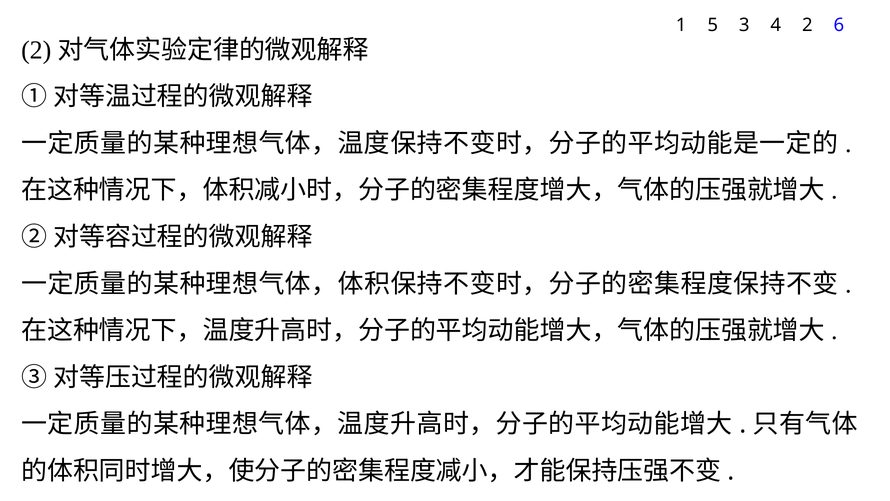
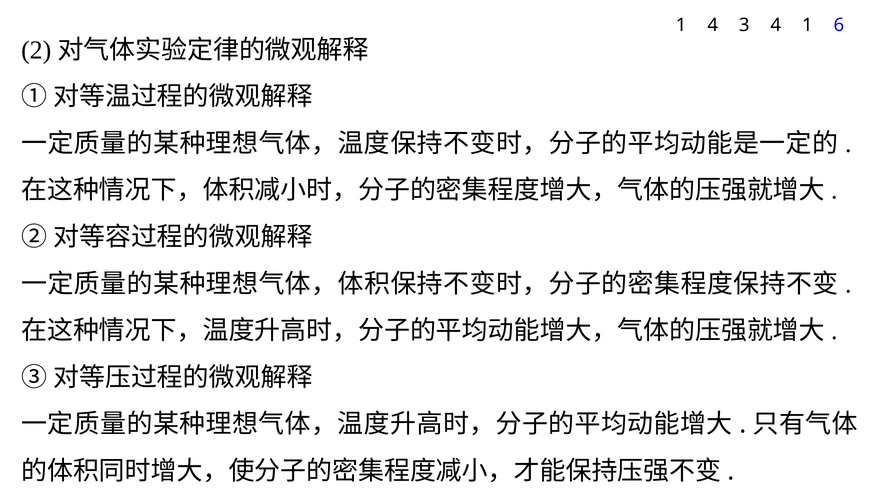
1 5: 5 -> 4
4 2: 2 -> 1
